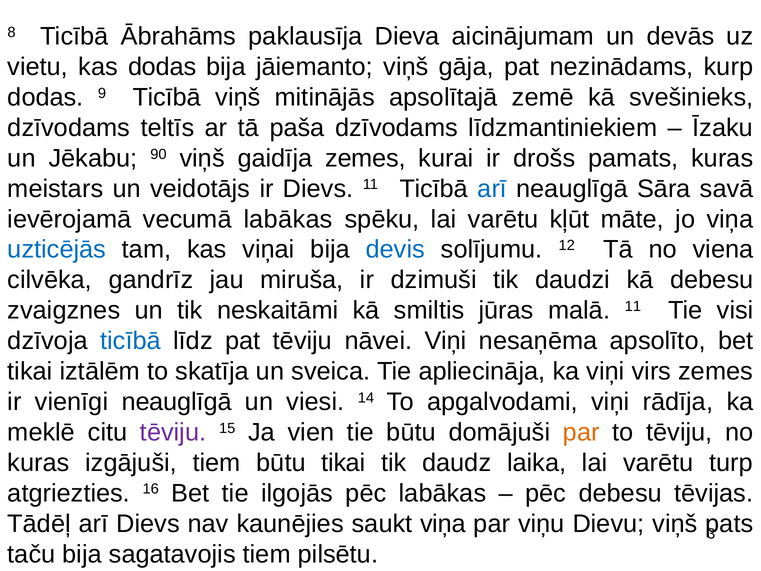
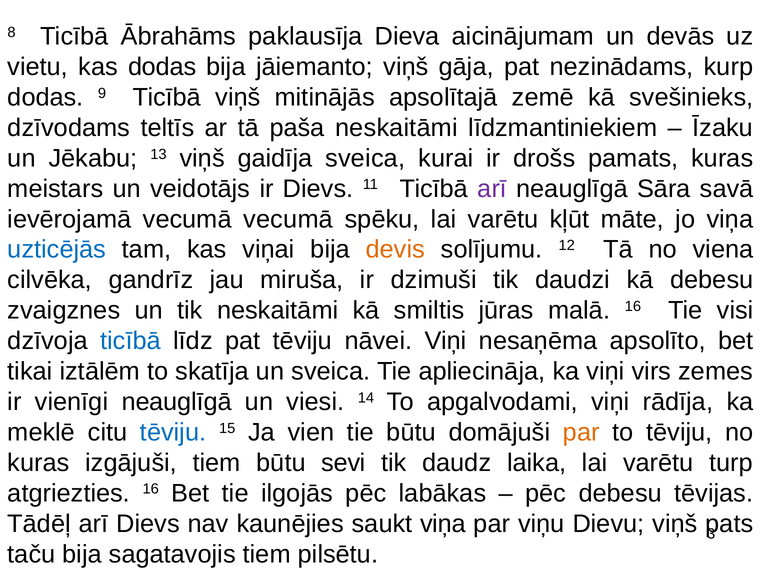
paša dzīvodams: dzīvodams -> neskaitāmi
90: 90 -> 13
gaidīja zemes: zemes -> sveica
arī at (492, 189) colour: blue -> purple
vecumā labākas: labākas -> vecumā
devis colour: blue -> orange
malā 11: 11 -> 16
tēviju at (173, 432) colour: purple -> blue
būtu tikai: tikai -> sevi
